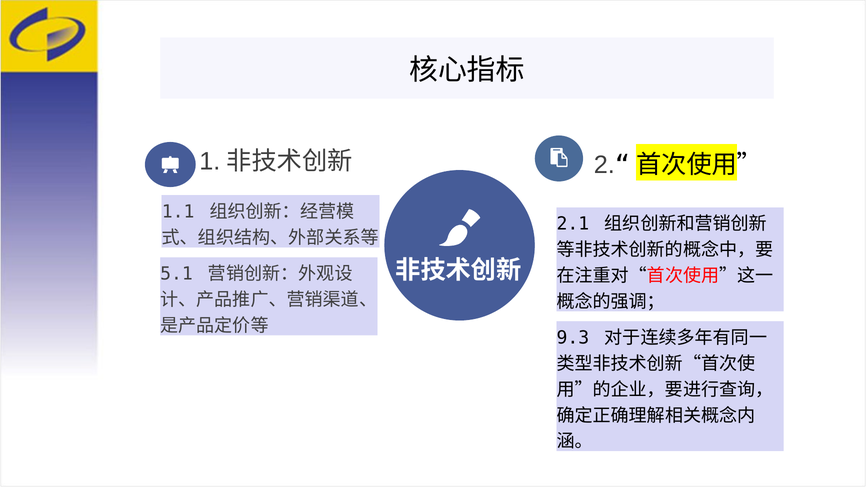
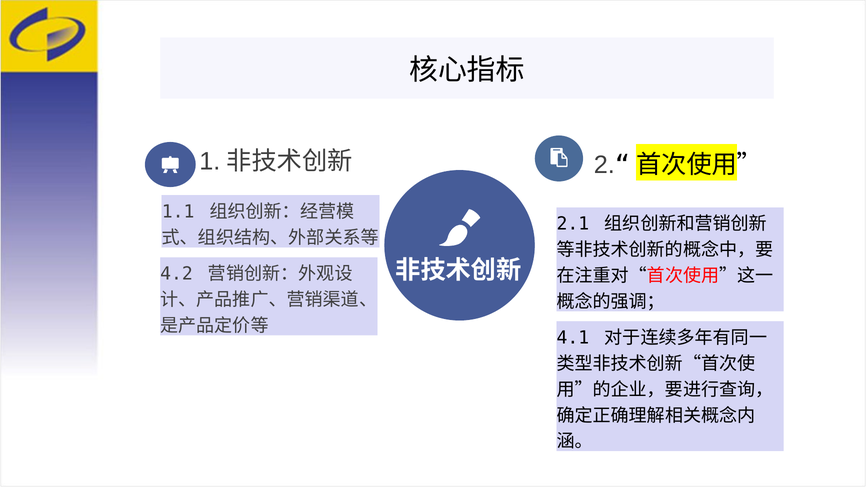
5.1: 5.1 -> 4.2
9.3: 9.3 -> 4.1
